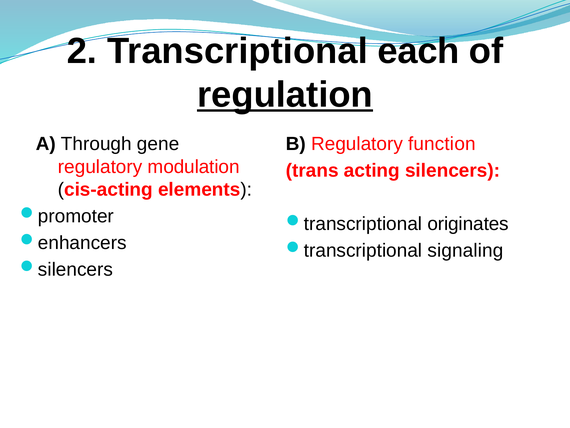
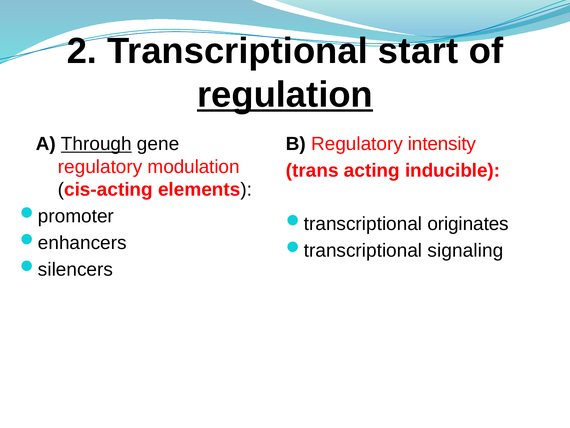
each: each -> start
Through underline: none -> present
function: function -> intensity
silencers: silencers -> inducible
